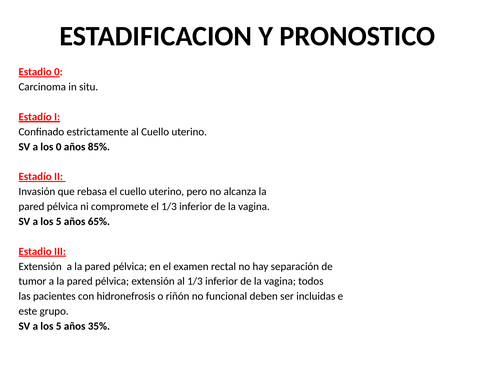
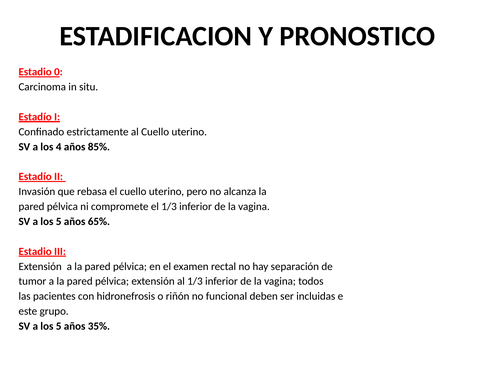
los 0: 0 -> 4
